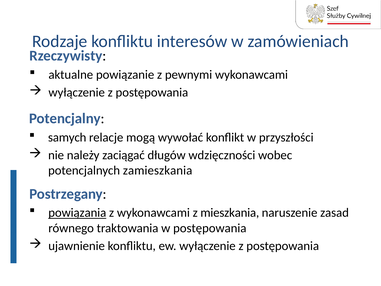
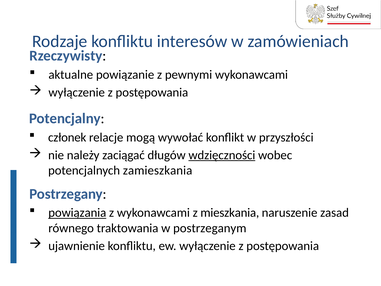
samych: samych -> członek
wdzięczności underline: none -> present
w postępowania: postępowania -> postrzeganym
